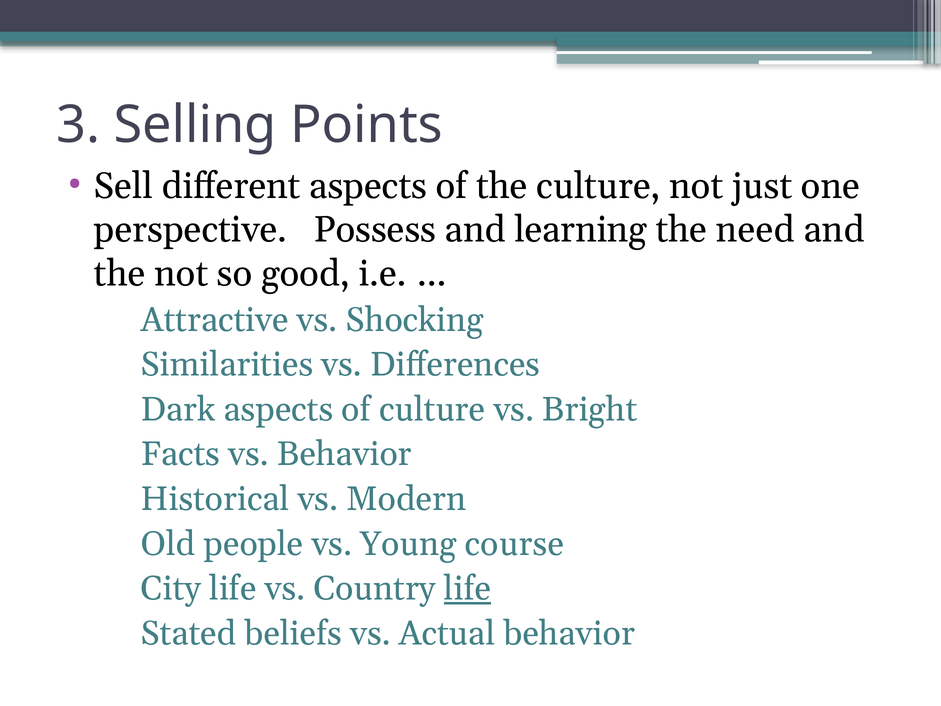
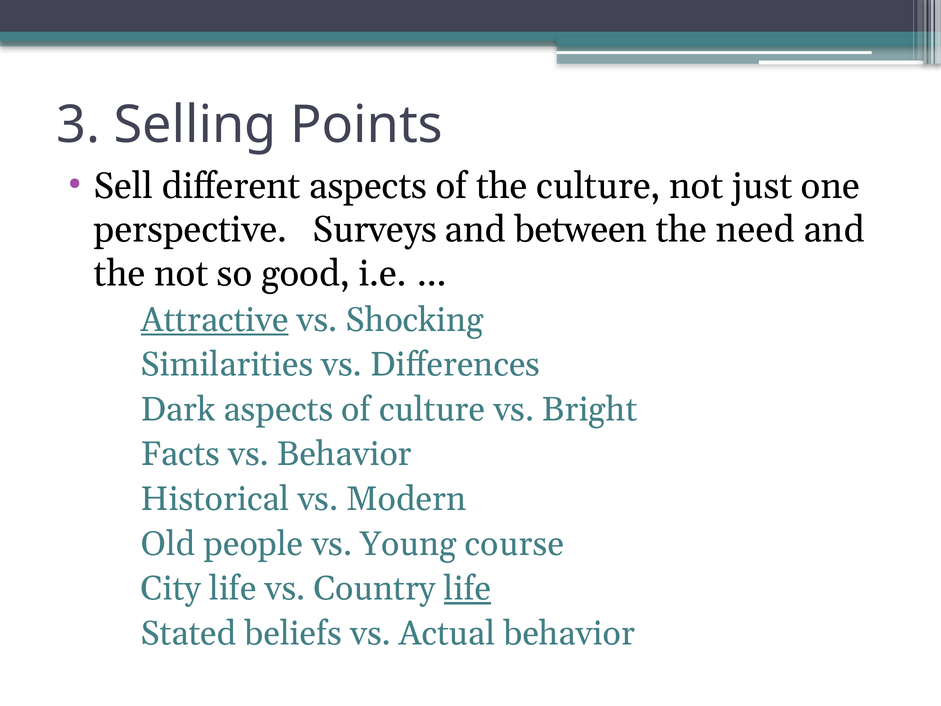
Possess: Possess -> Surveys
learning: learning -> between
Attractive underline: none -> present
